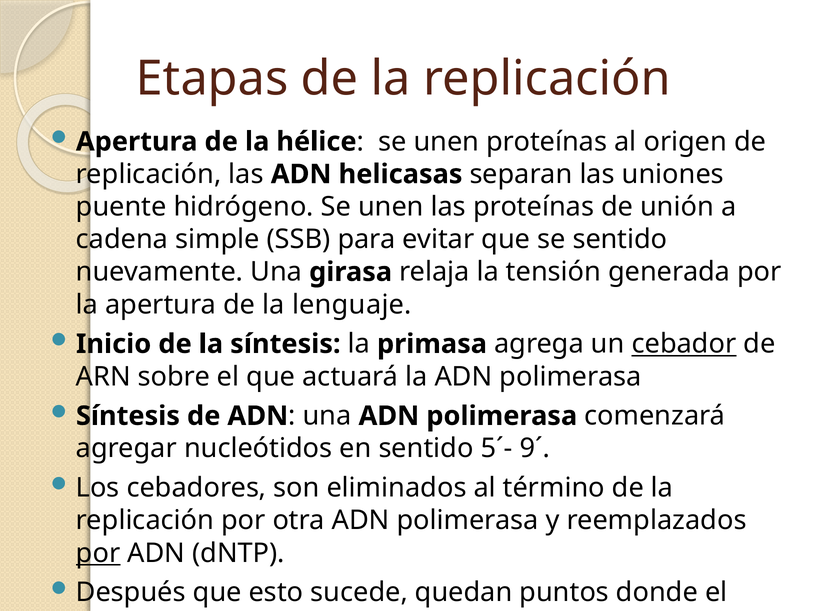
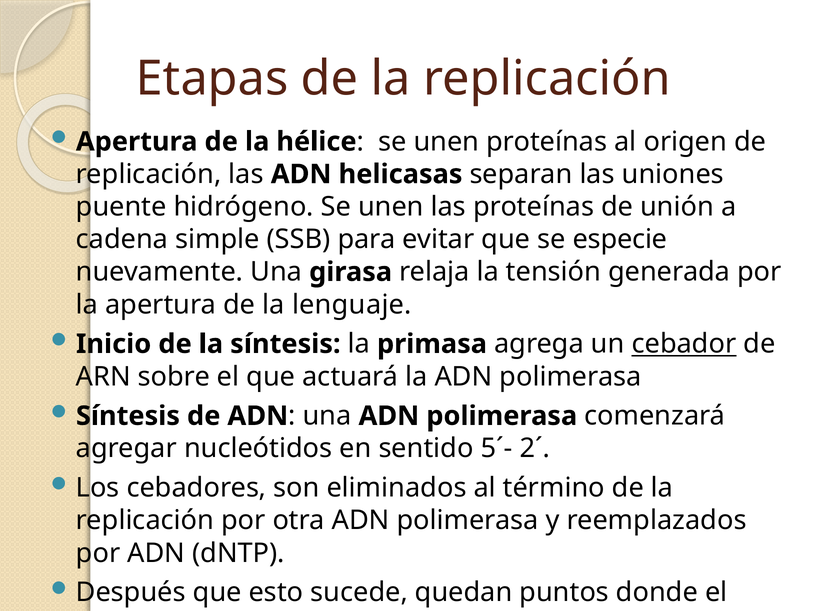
se sentido: sentido -> especie
9´: 9´ -> 2´
por at (98, 553) underline: present -> none
